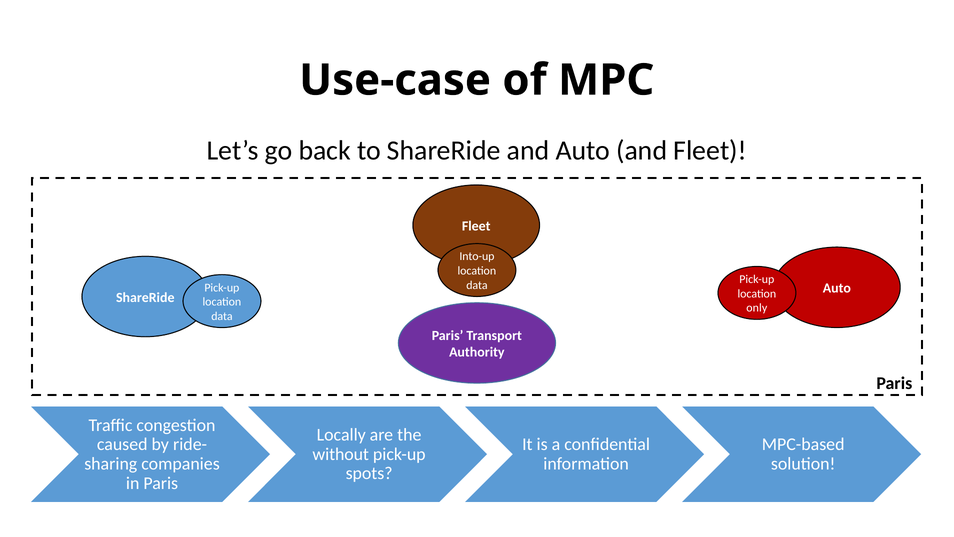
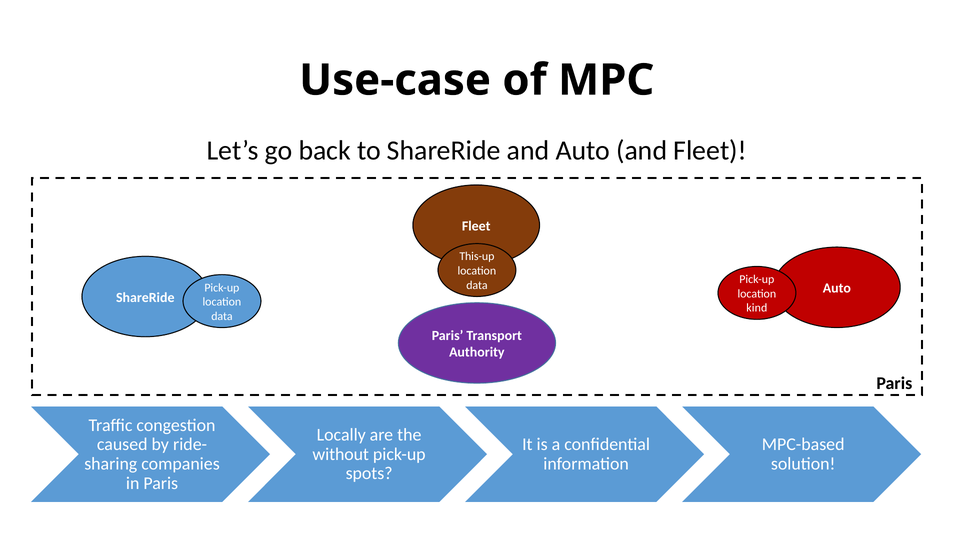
Into-up: Into-up -> This-up
only: only -> kind
